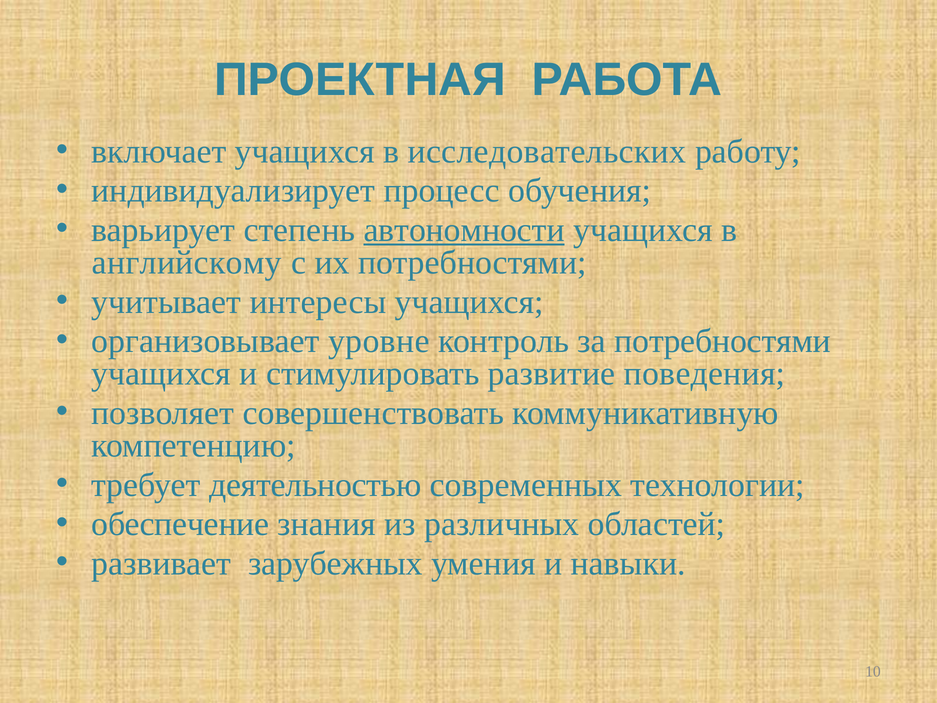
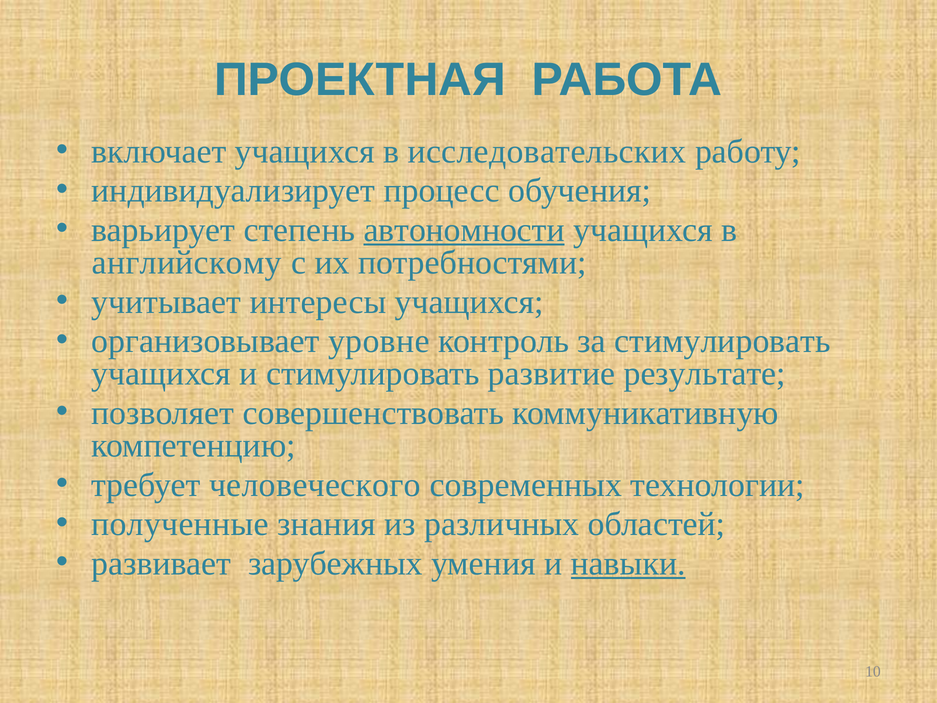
за потребностями: потребностями -> стимулировать
поведения: поведения -> результате
деятельностью: деятельностью -> человеческого
обеспечение: обеспечение -> полученные
навыки underline: none -> present
